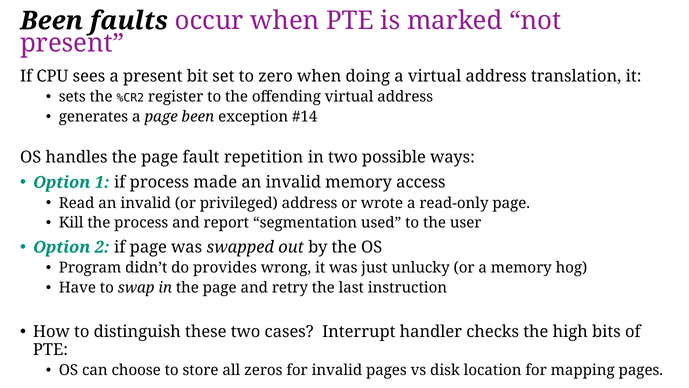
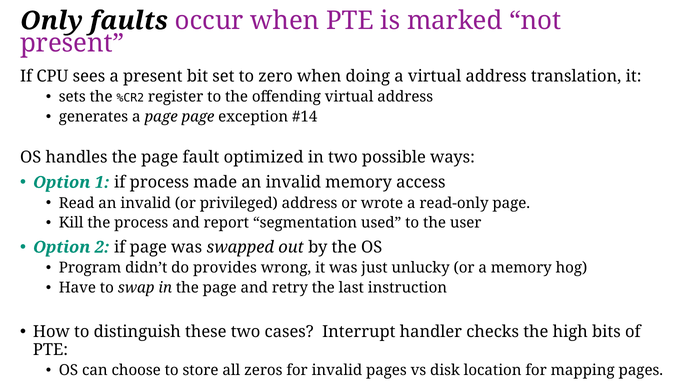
Been at (52, 21): Been -> Only
page been: been -> page
repetition: repetition -> optimized
